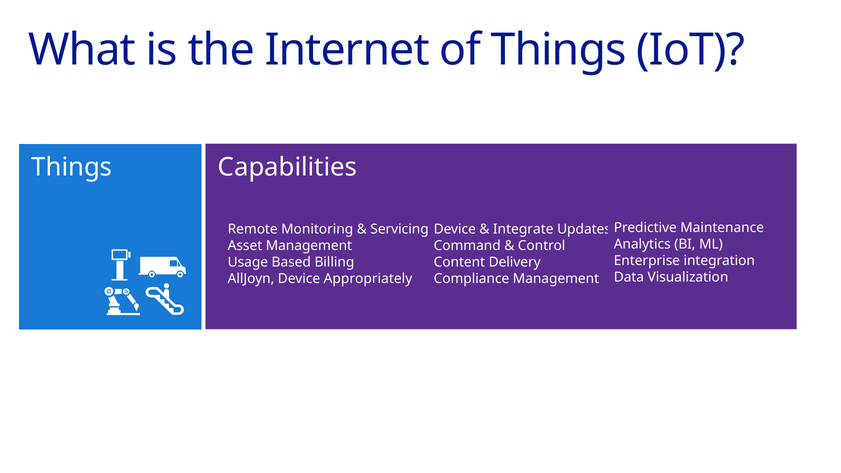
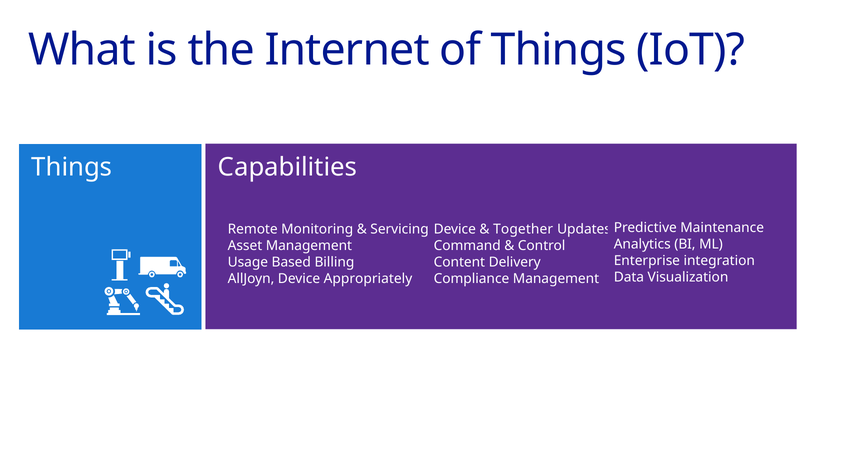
Integrate: Integrate -> Together
